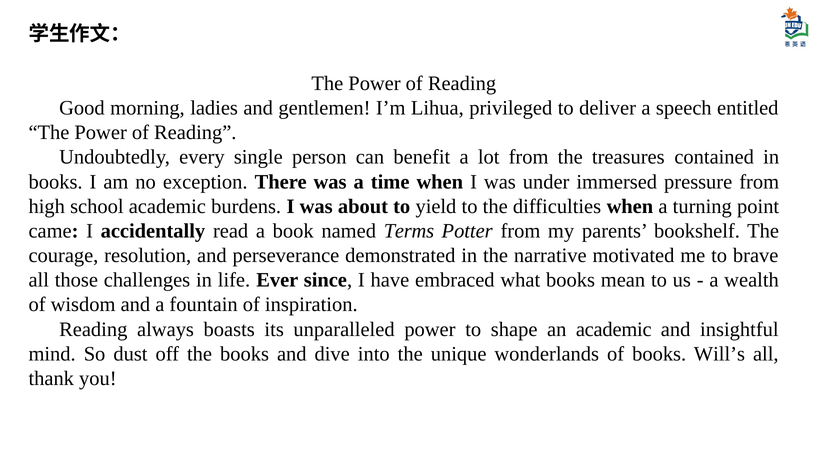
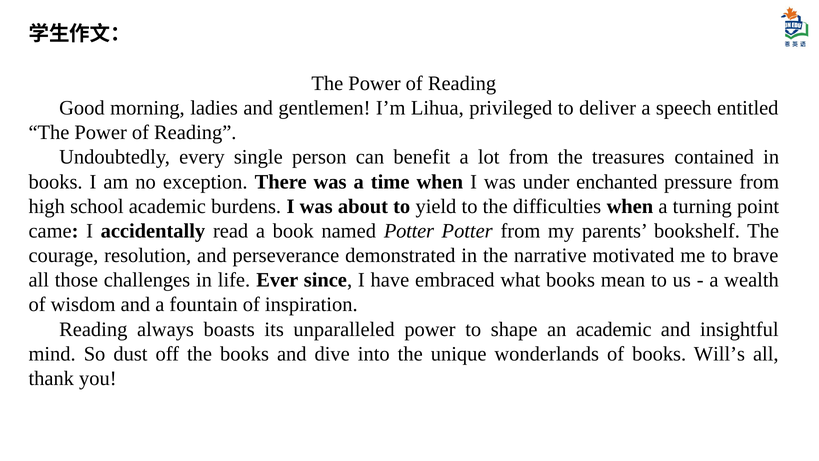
immersed: immersed -> enchanted
named Terms: Terms -> Potter
